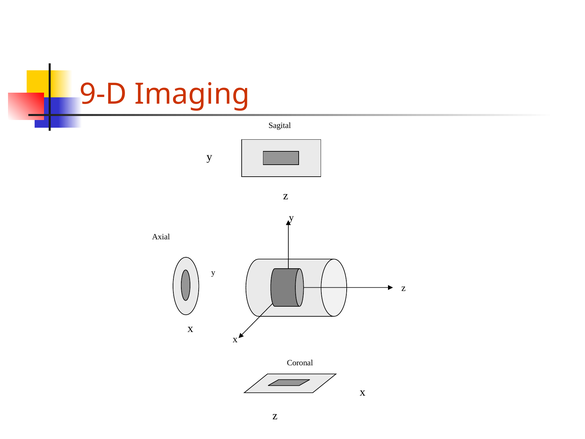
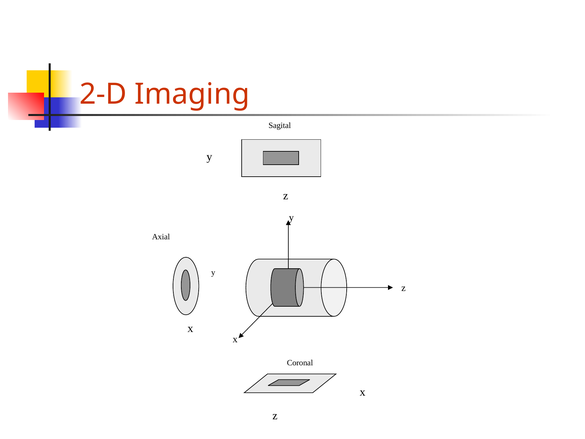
9-D: 9-D -> 2-D
